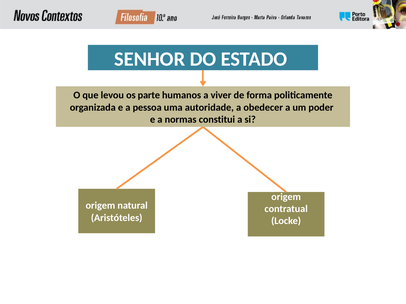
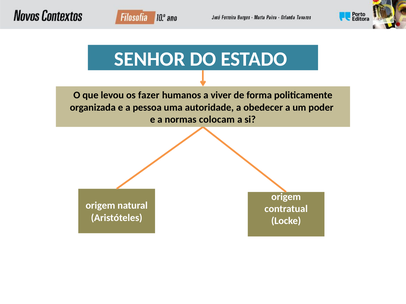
parte: parte -> fazer
constitui: constitui -> colocam
